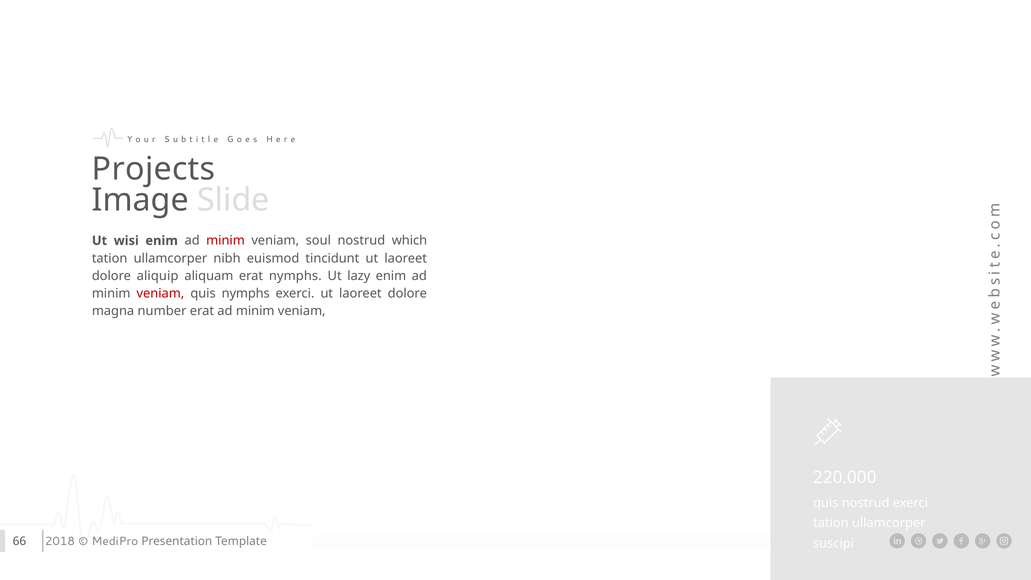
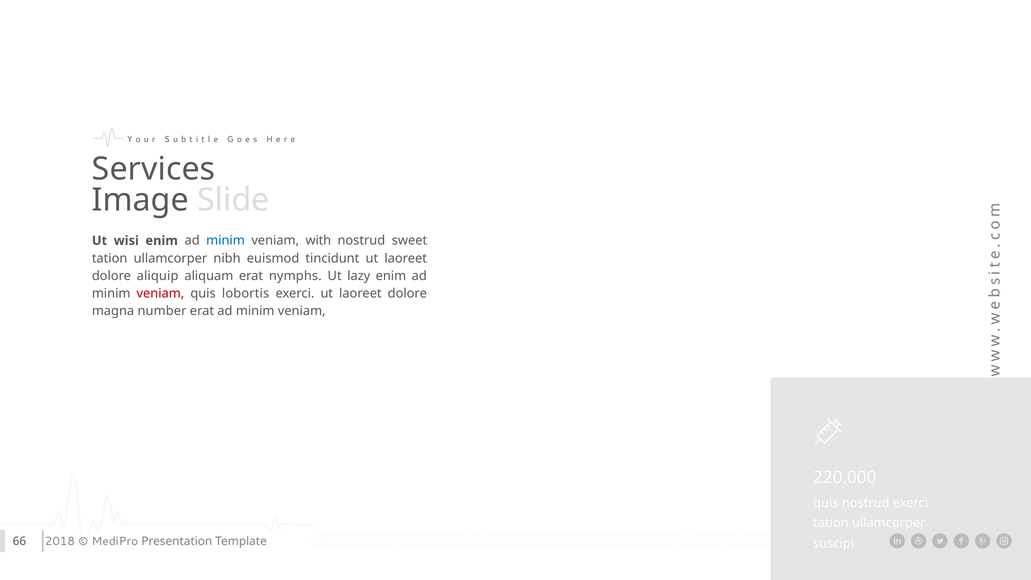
Projects: Projects -> Services
minim at (225, 241) colour: red -> blue
soul: soul -> with
which: which -> sweet
quis nymphs: nymphs -> lobortis
